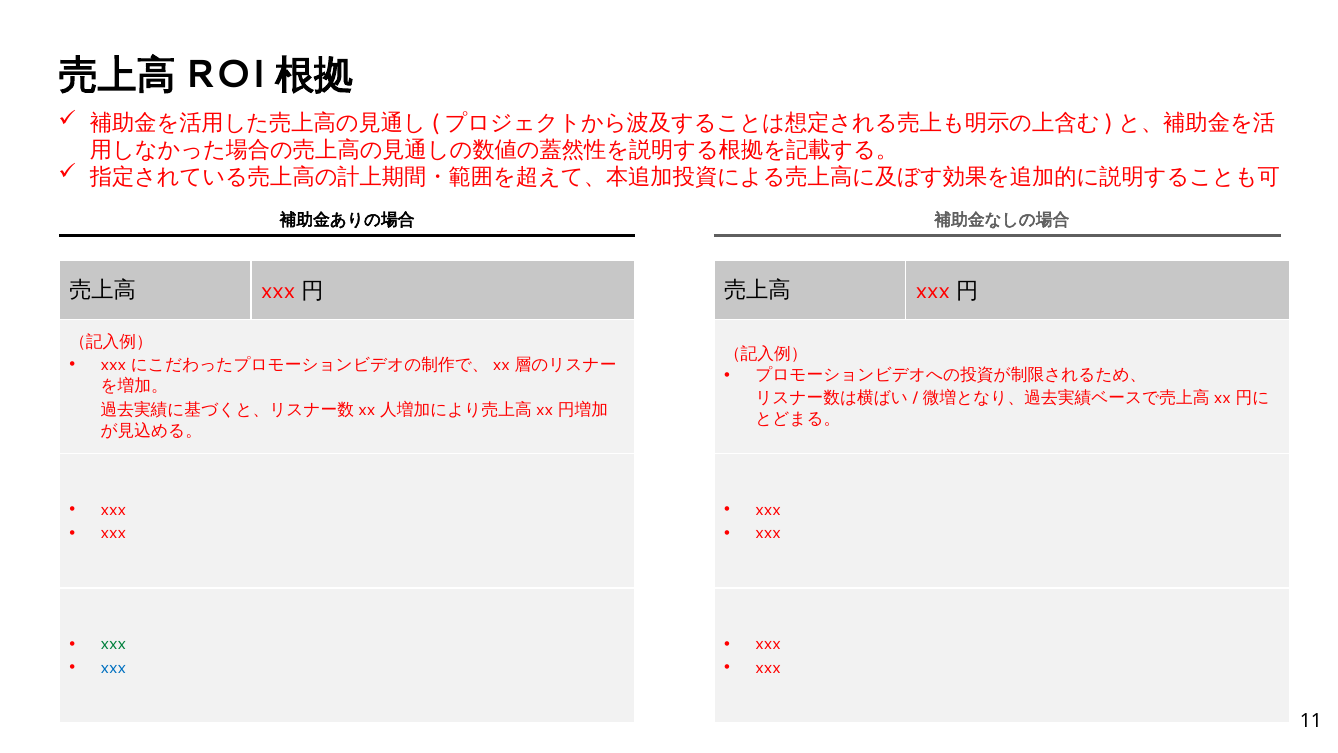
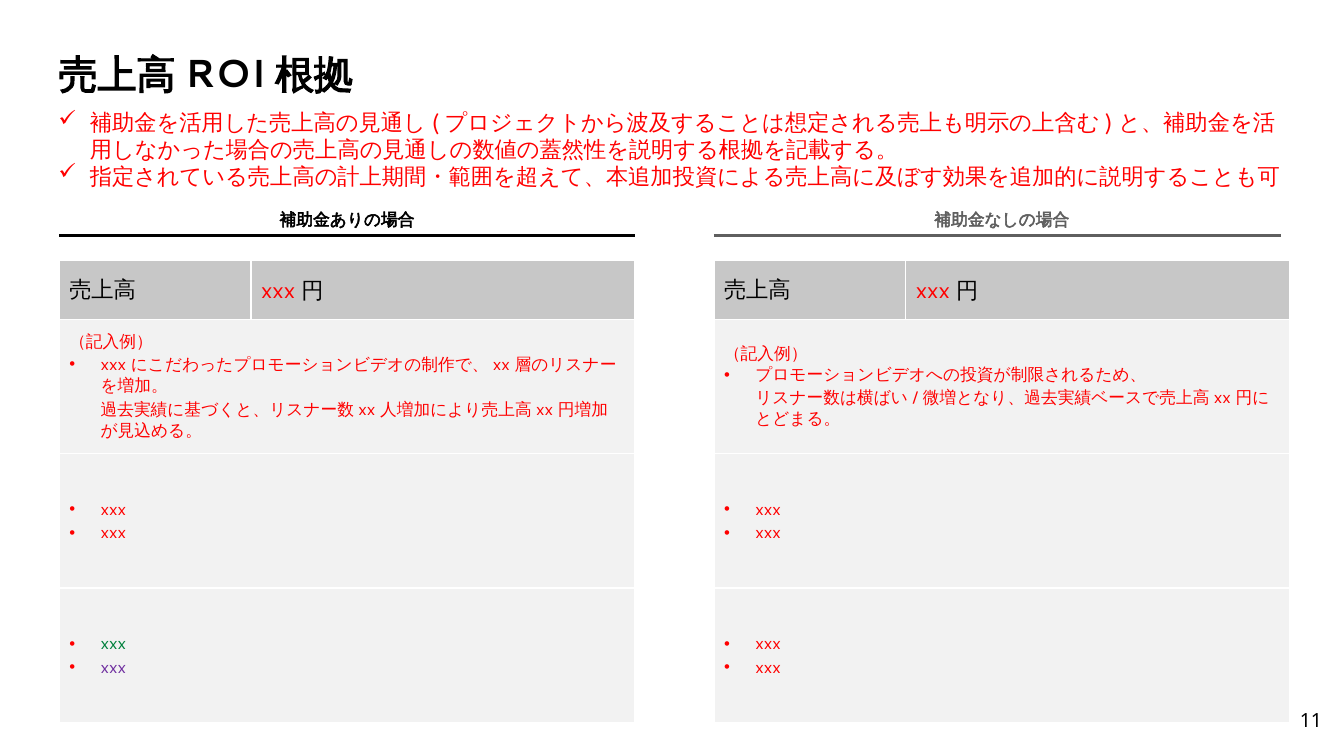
xxx at (113, 667) colour: blue -> purple
